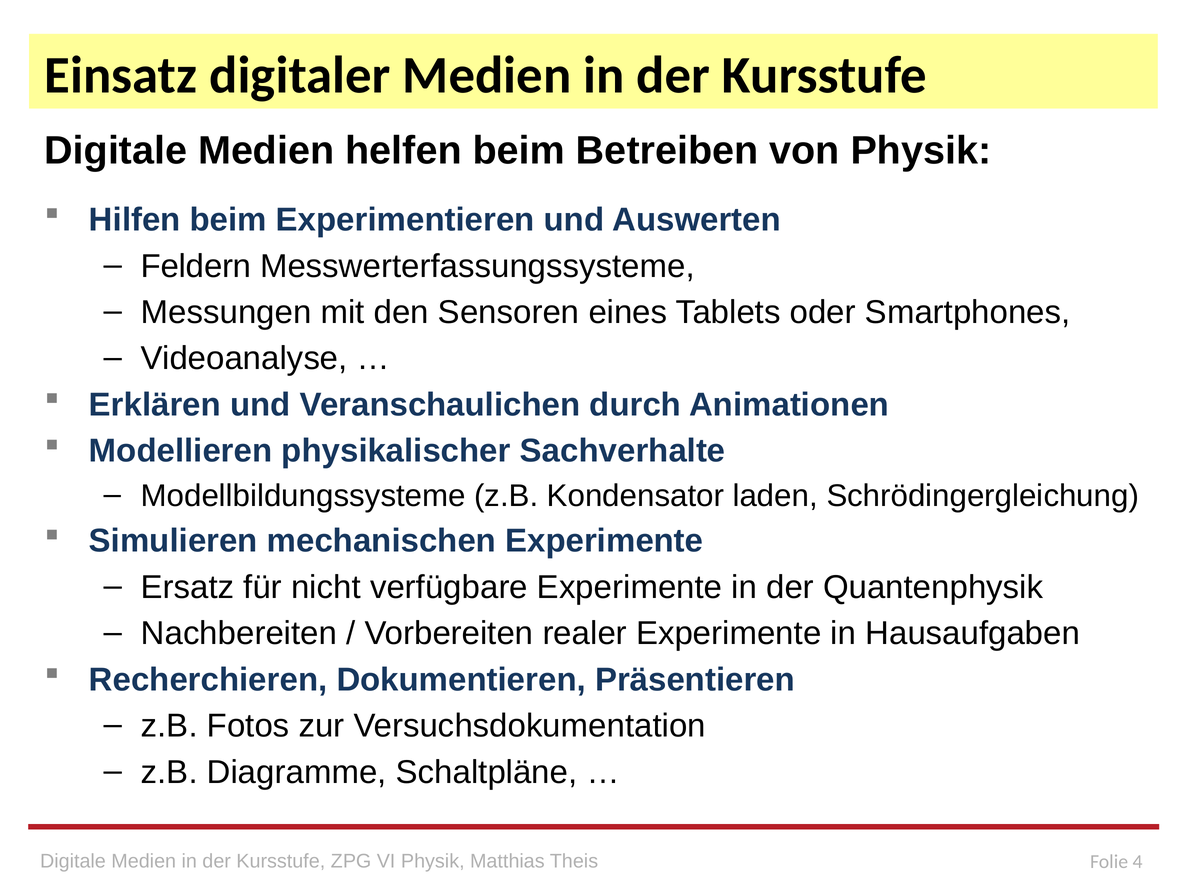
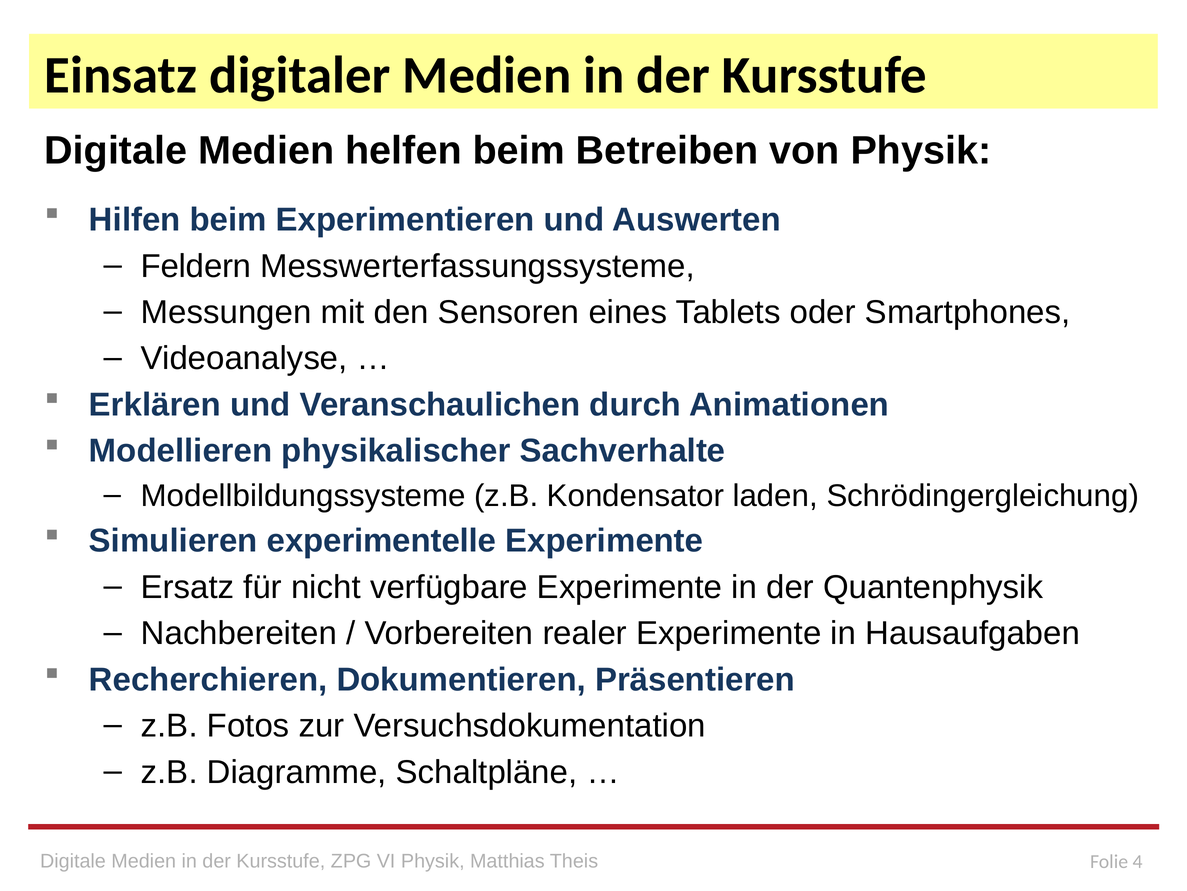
mechanischen: mechanischen -> experimentelle
